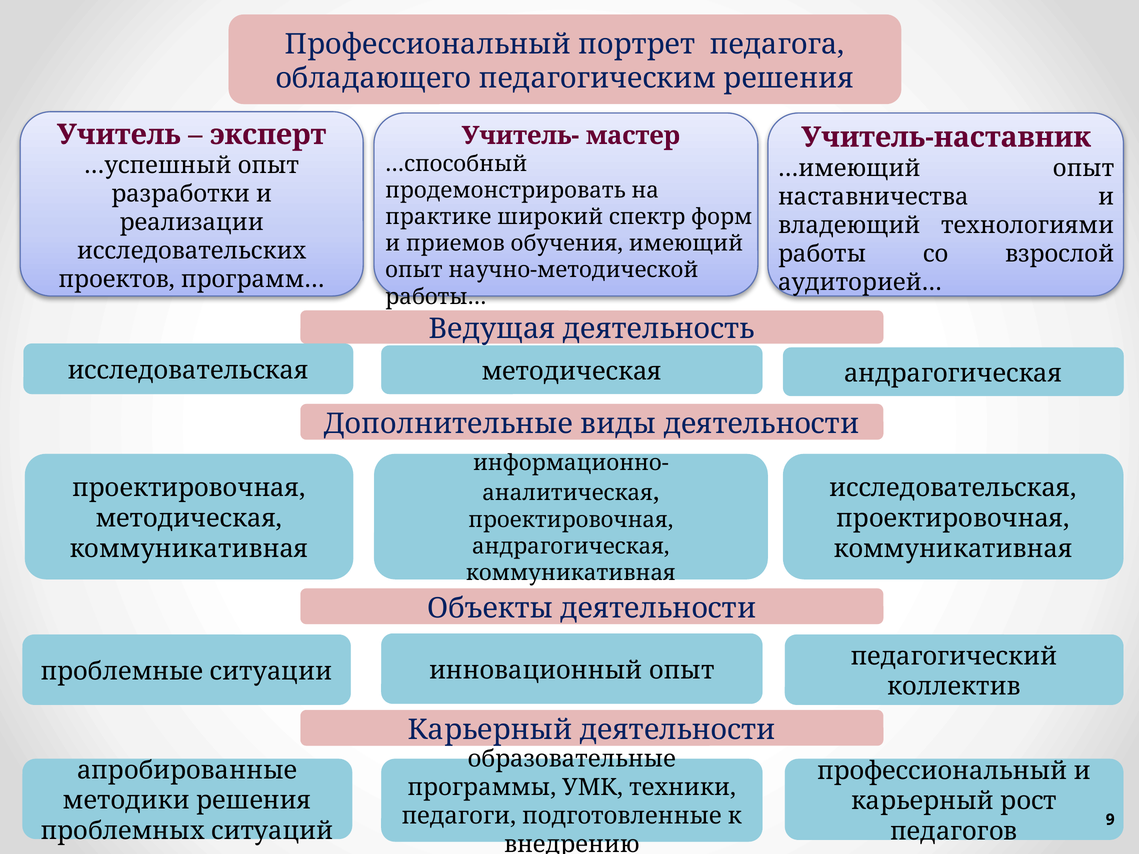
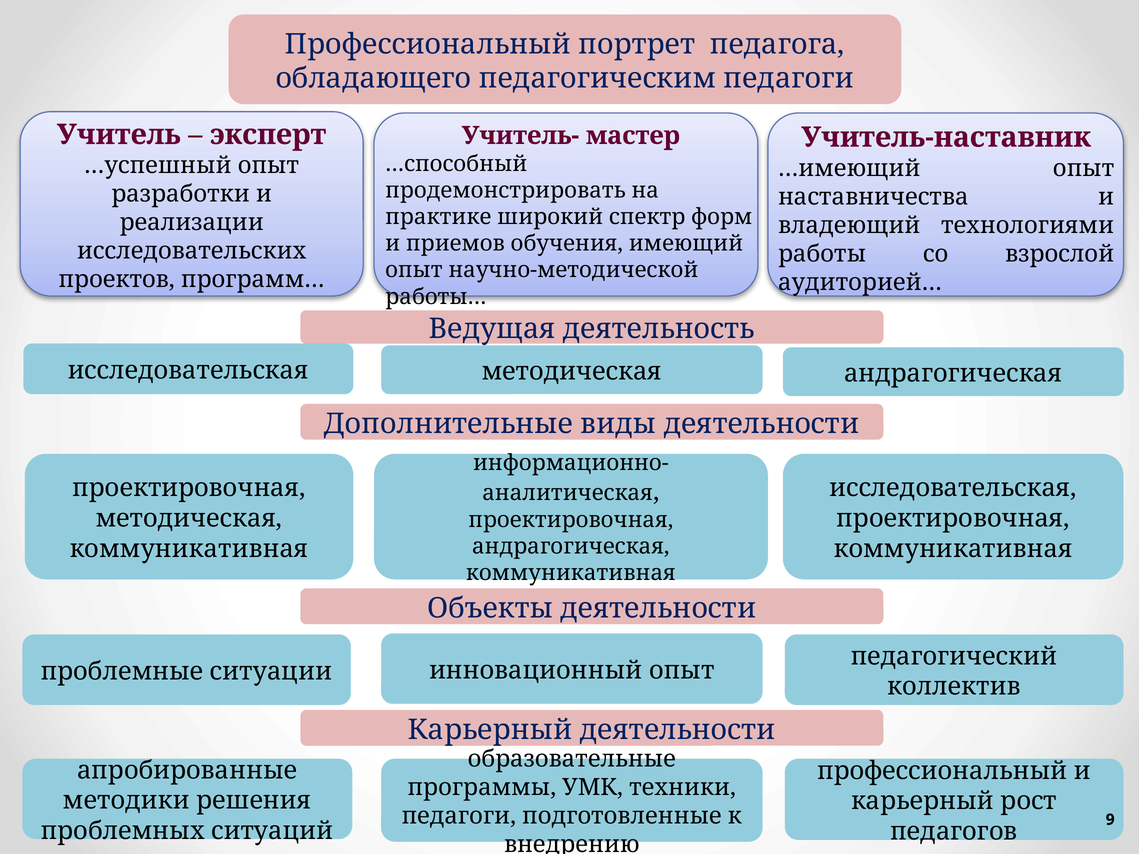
педагогическим решения: решения -> педагоги
